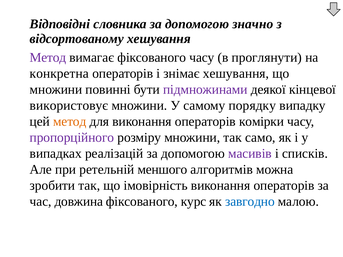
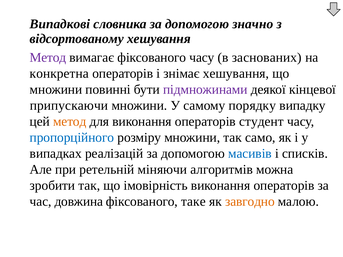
Відповідні: Відповідні -> Випадкові
проглянути: проглянути -> заснованих
використовує: використовує -> припускаючи
комірки: комірки -> студент
пропорційного colour: purple -> blue
масивів colour: purple -> blue
меншого: меншого -> міняючи
курс: курс -> таке
завгодно colour: blue -> orange
